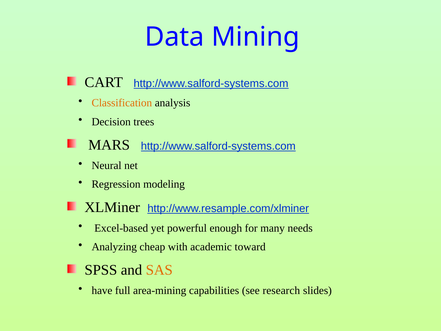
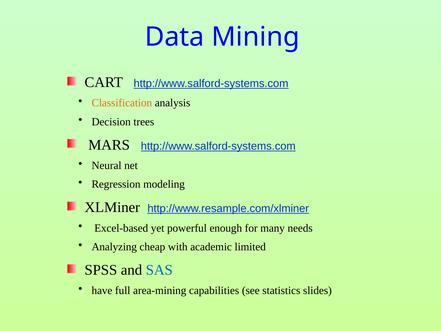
toward: toward -> limited
SAS colour: orange -> blue
research: research -> statistics
